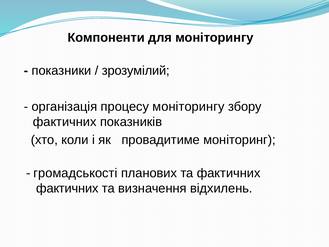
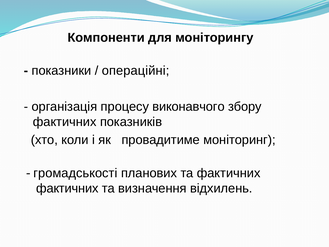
зрозумілий: зрозумілий -> операційні
процесу моніторингу: моніторингу -> виконавчого
